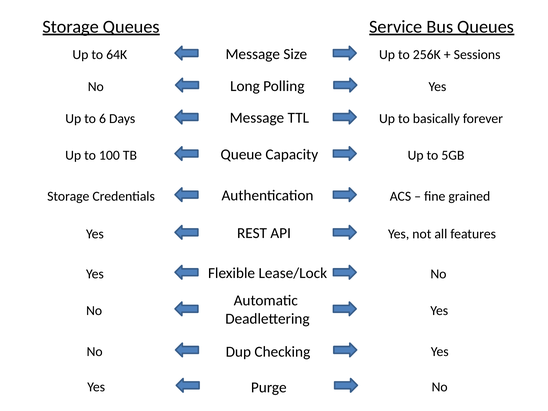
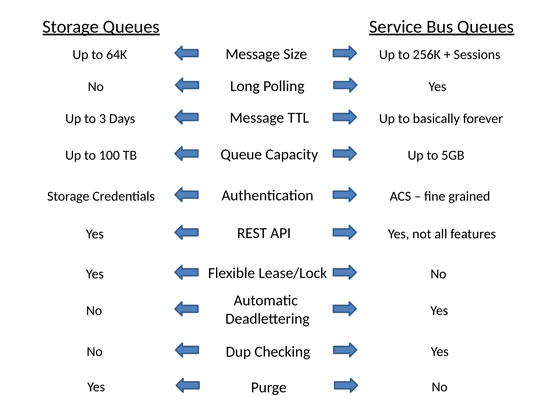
6: 6 -> 3
